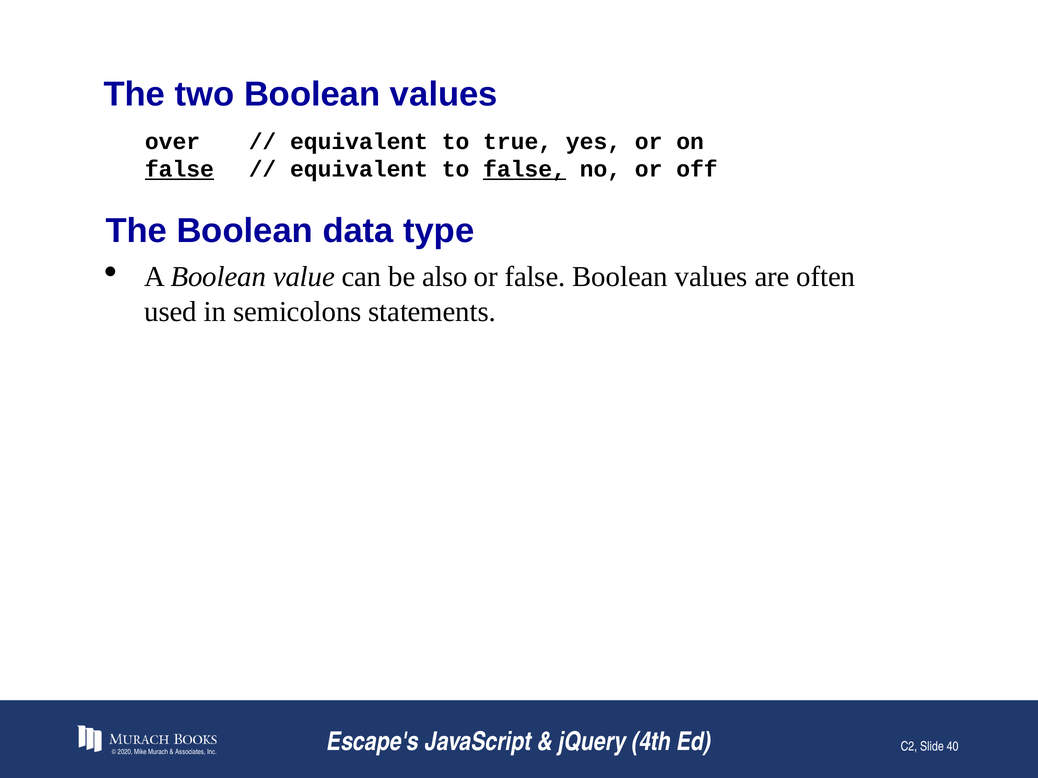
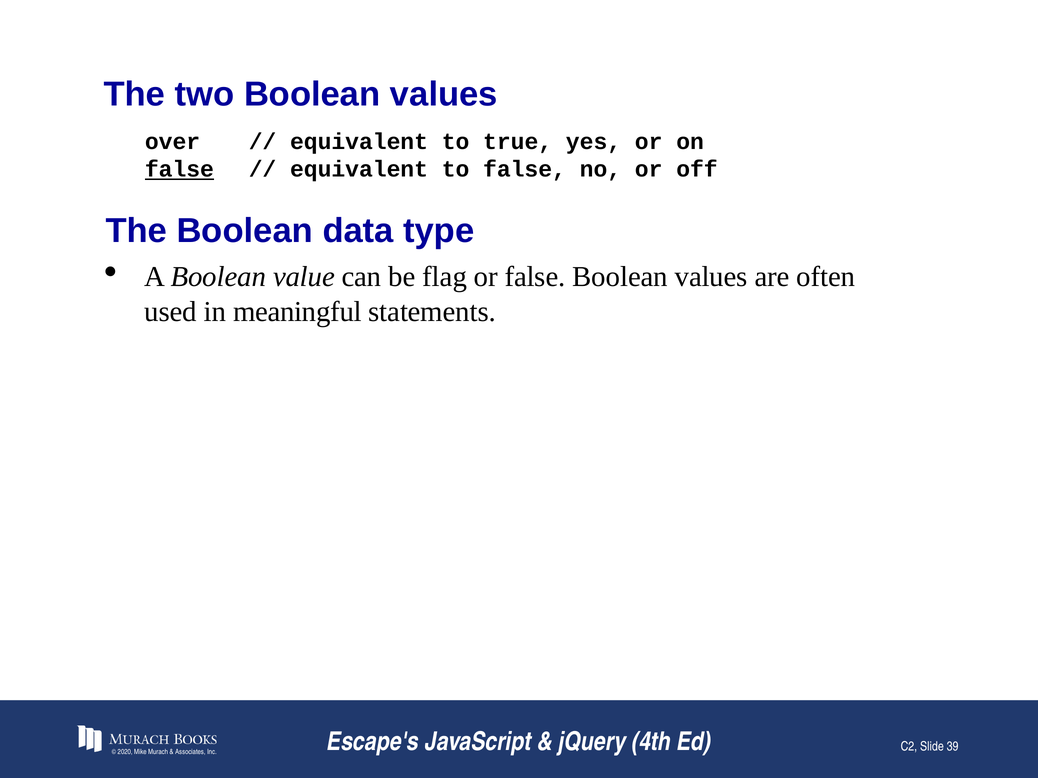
false at (524, 169) underline: present -> none
also: also -> flag
semicolons: semicolons -> meaningful
40: 40 -> 39
